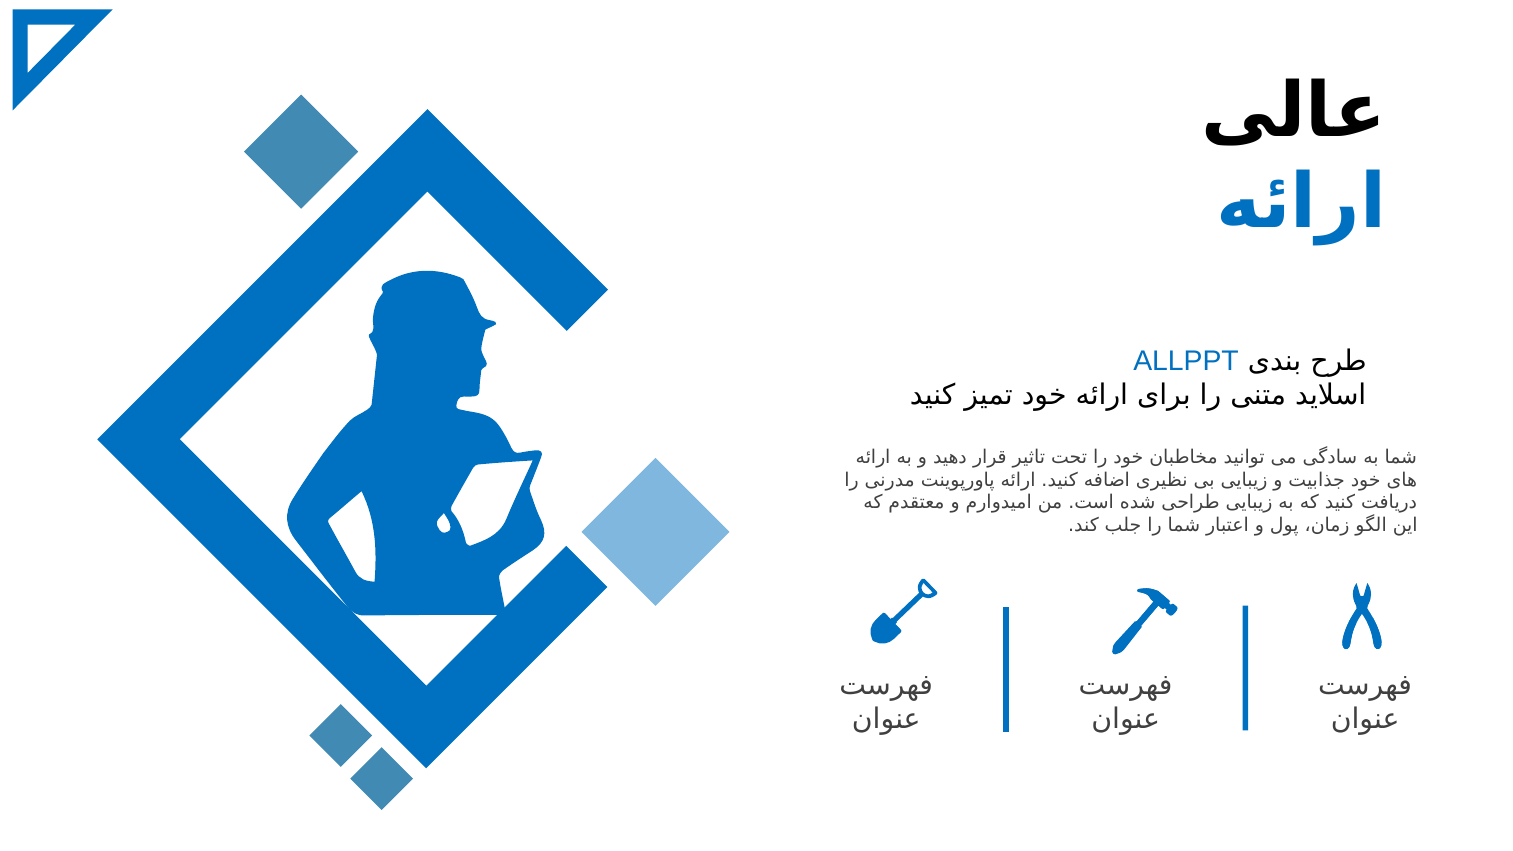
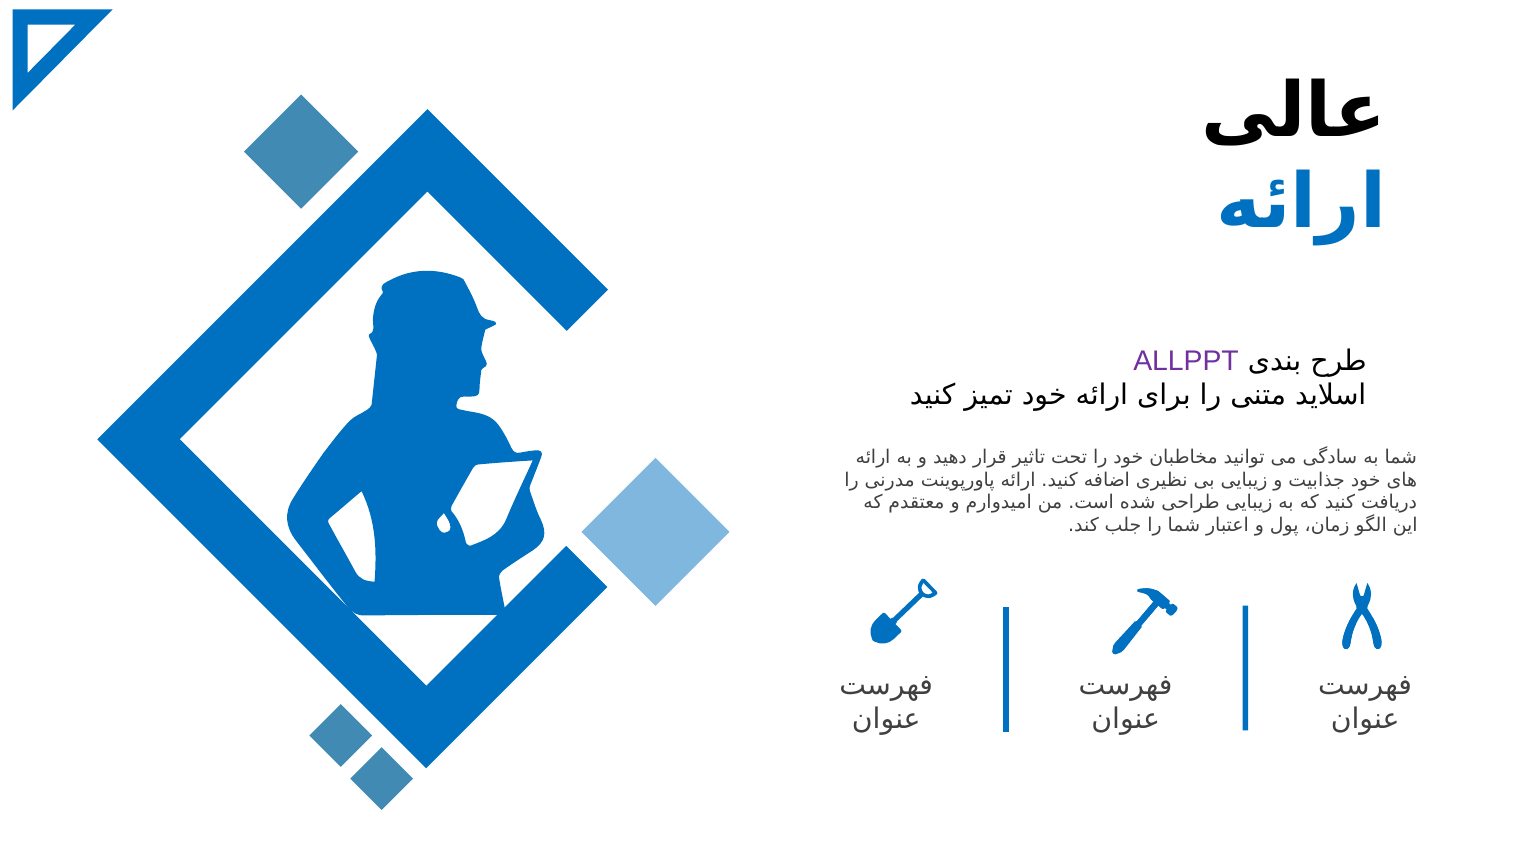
ALLPPT colour: blue -> purple
